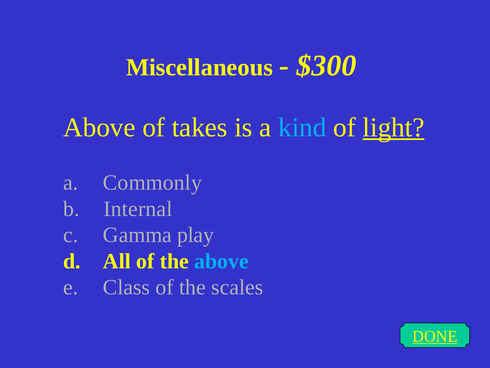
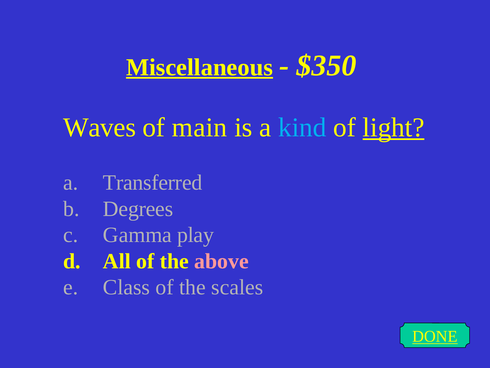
Miscellaneous underline: none -> present
$300: $300 -> $350
Above at (99, 127): Above -> Waves
takes: takes -> main
Commonly: Commonly -> Transferred
Internal: Internal -> Degrees
above at (221, 261) colour: light blue -> pink
